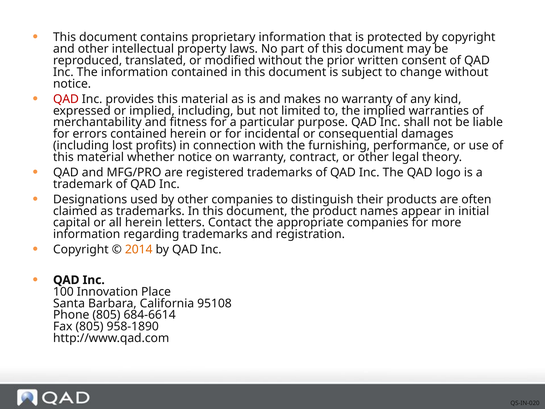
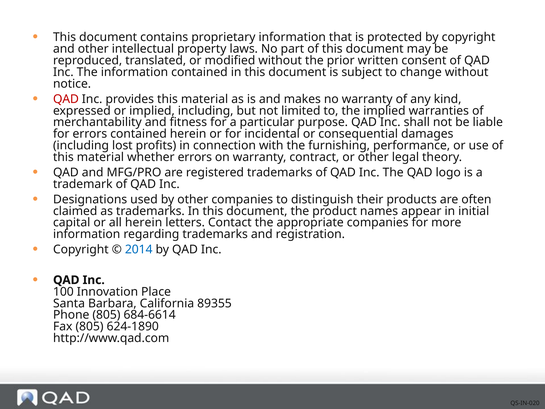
whether notice: notice -> errors
2014 colour: orange -> blue
95108: 95108 -> 89355
958-1890: 958-1890 -> 624-1890
